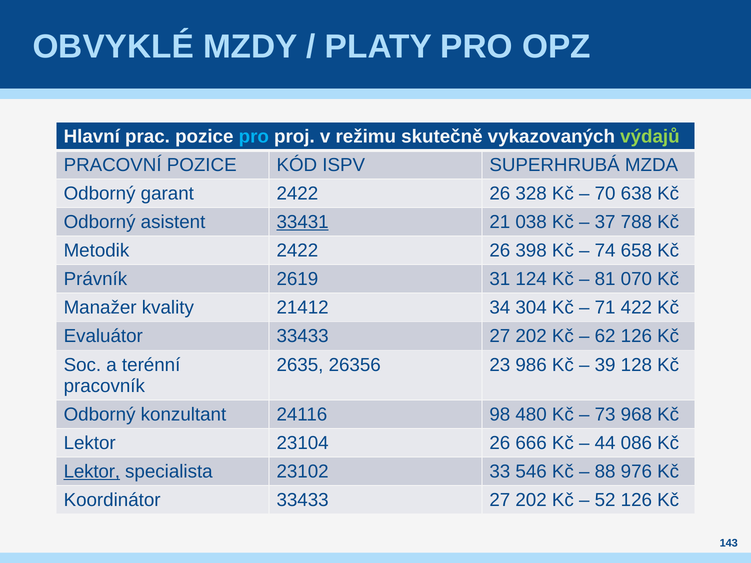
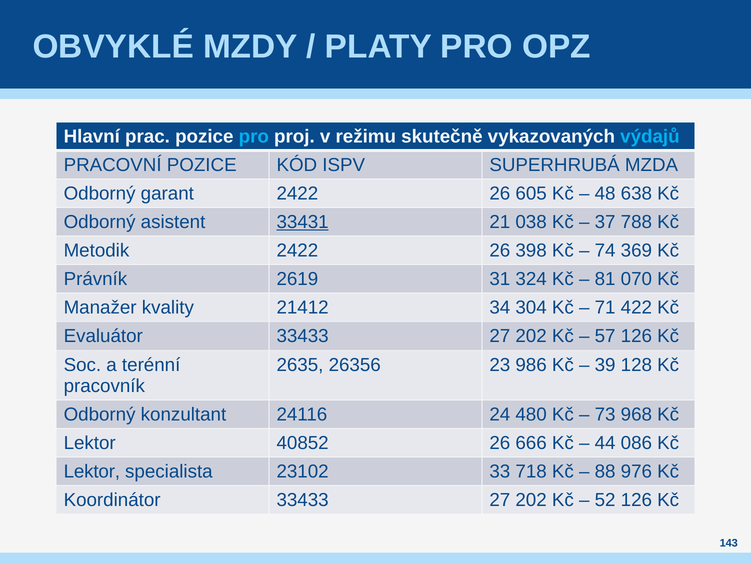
výdajů colour: light green -> light blue
328: 328 -> 605
70: 70 -> 48
658: 658 -> 369
124: 124 -> 324
62: 62 -> 57
98: 98 -> 24
23104: 23104 -> 40852
Lektor at (92, 472) underline: present -> none
546: 546 -> 718
